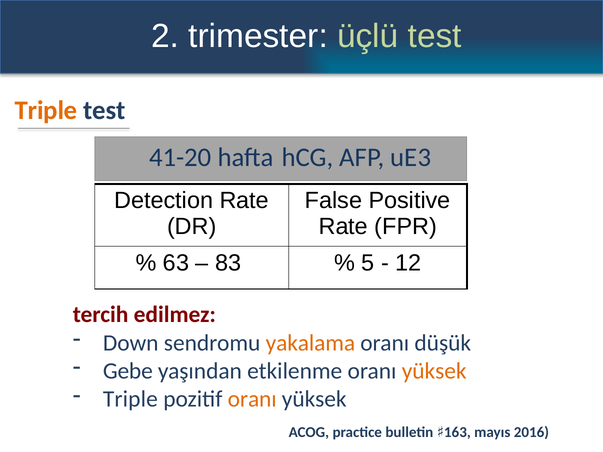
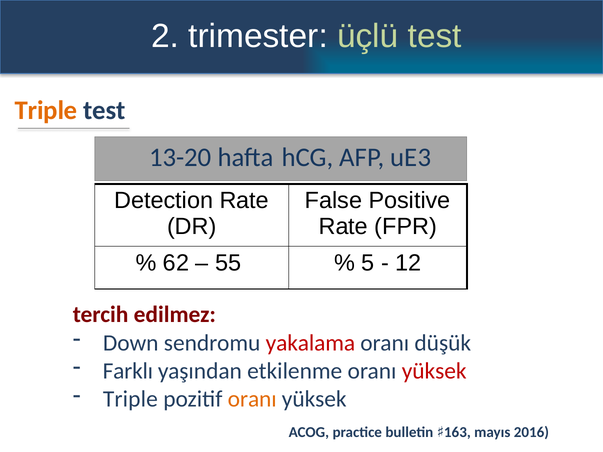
41-20: 41-20 -> 13-20
63: 63 -> 62
83: 83 -> 55
yakalama colour: orange -> red
Gebe: Gebe -> Farklı
yüksek at (434, 371) colour: orange -> red
